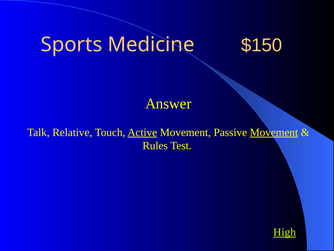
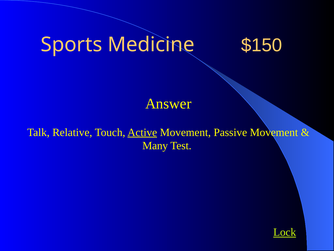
Movement at (274, 132) underline: present -> none
Rules: Rules -> Many
High: High -> Lock
